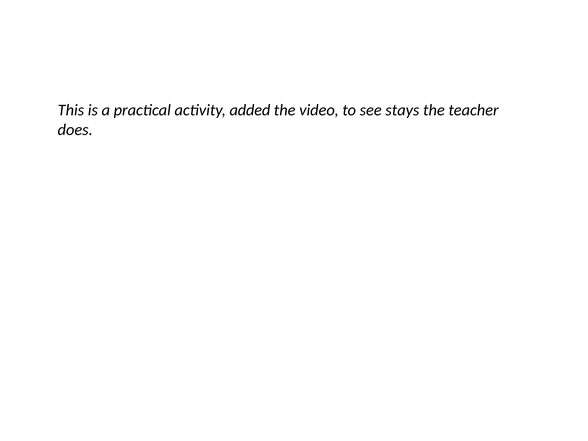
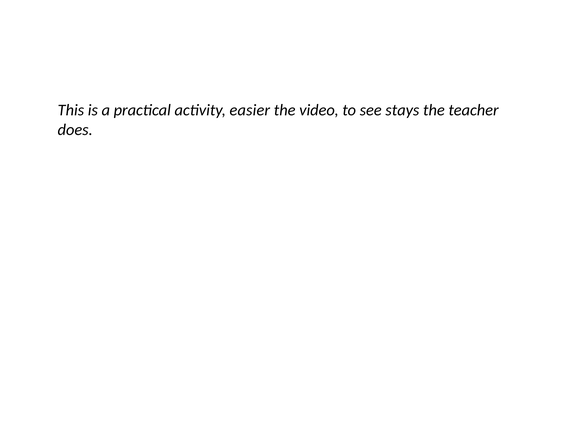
added: added -> easier
